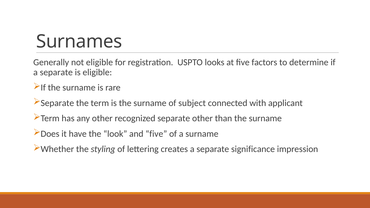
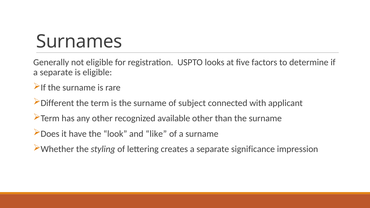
Separate at (57, 103): Separate -> Different
recognized separate: separate -> available
and five: five -> like
